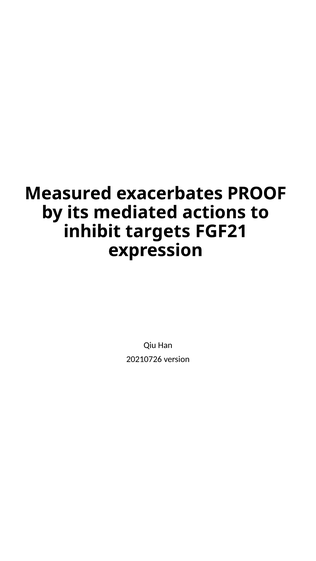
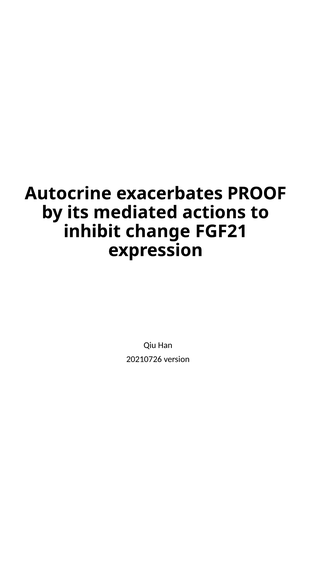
Measured: Measured -> Autocrine
targets: targets -> change
